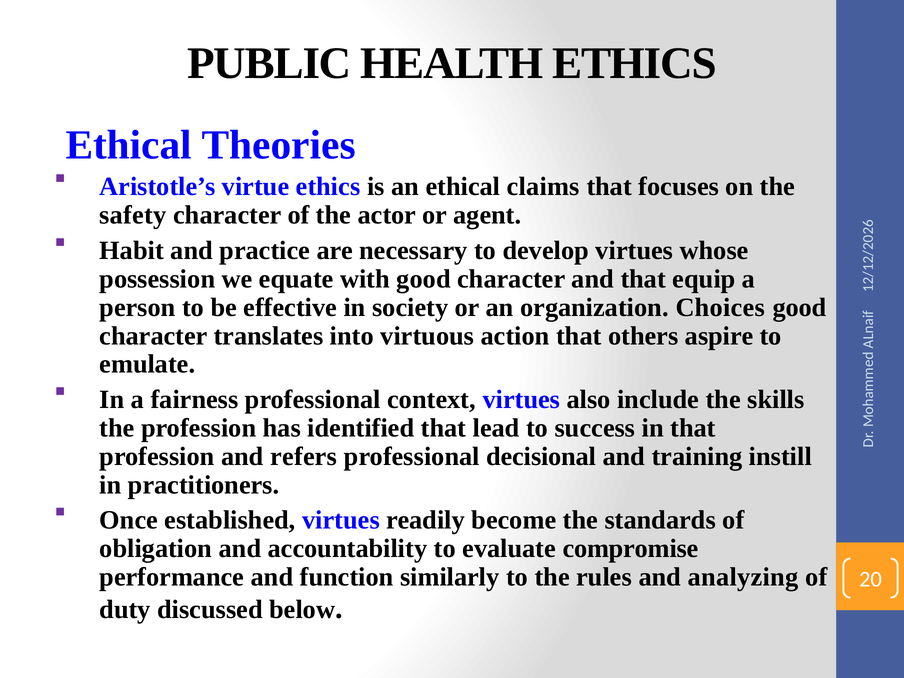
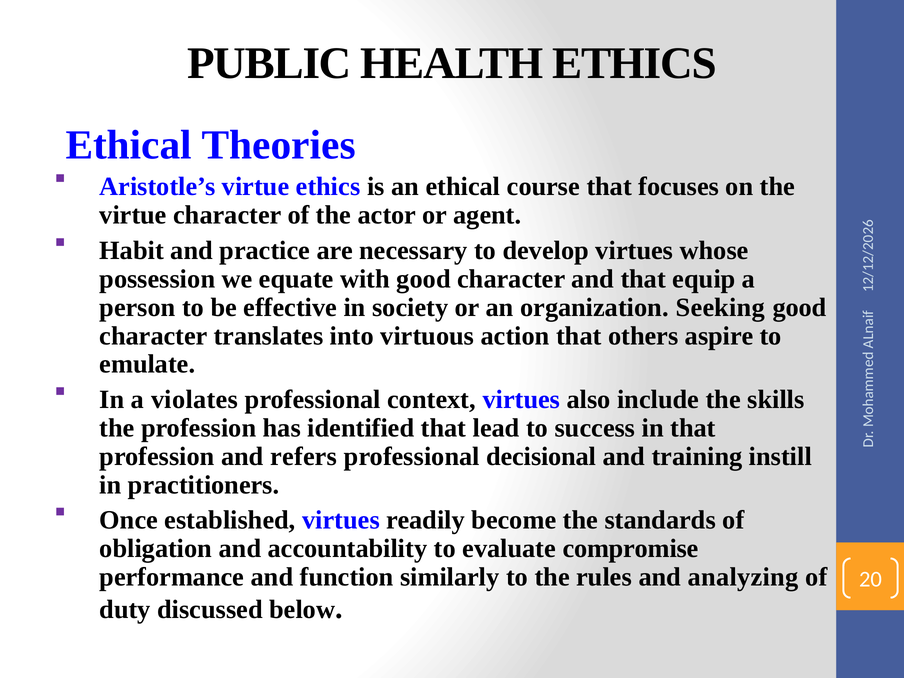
claims: claims -> course
safety at (133, 215): safety -> virtue
Choices: Choices -> Seeking
fairness: fairness -> violates
